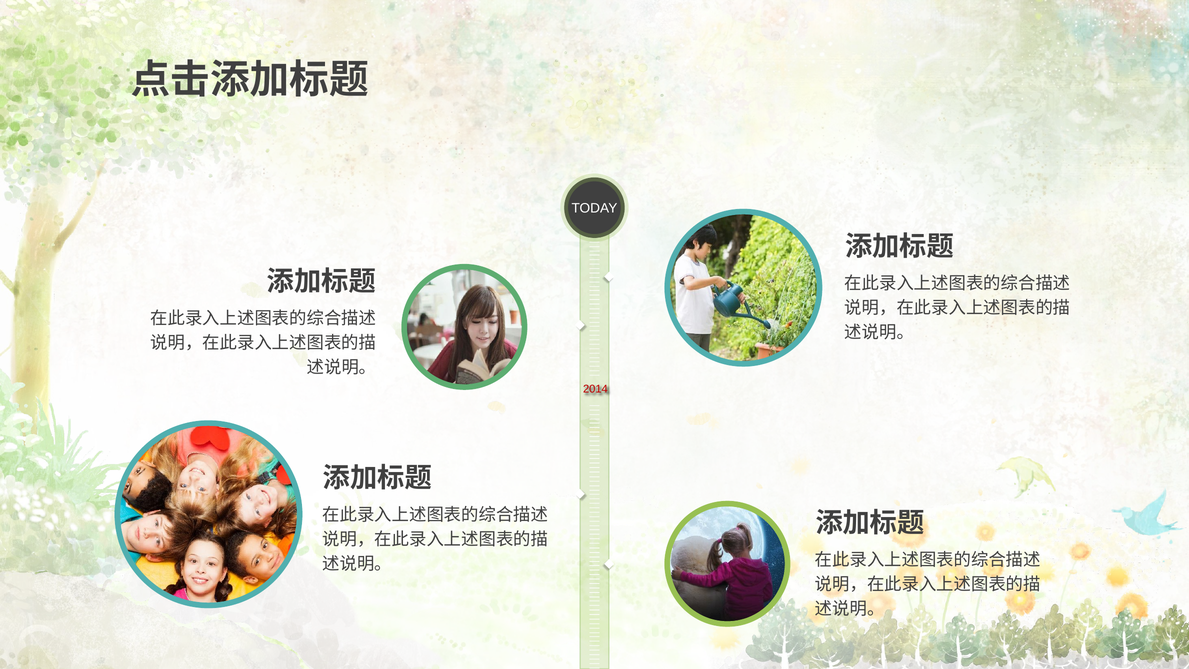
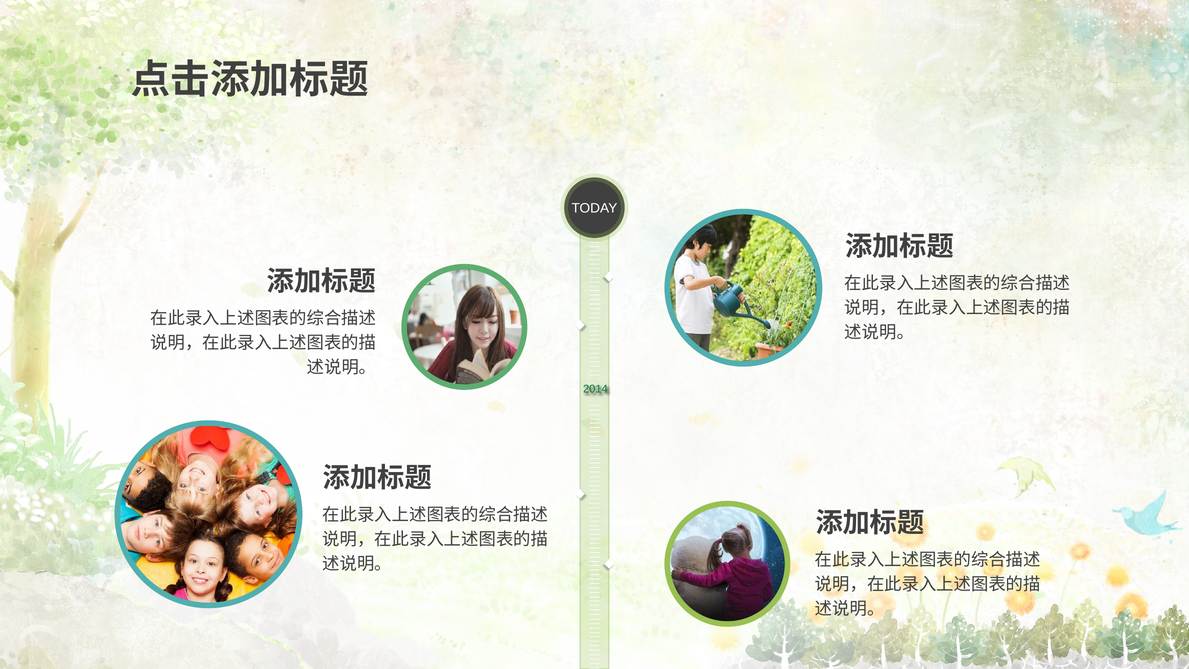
2014 colour: red -> green
